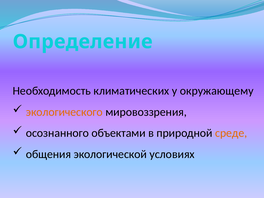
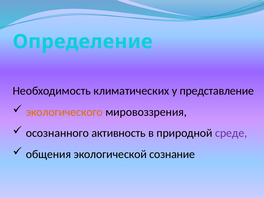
окружающему: окружающему -> представление
объектами: объектами -> активность
среде colour: orange -> purple
условиях: условиях -> сознание
